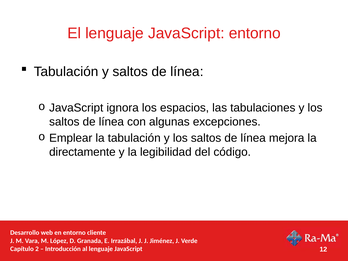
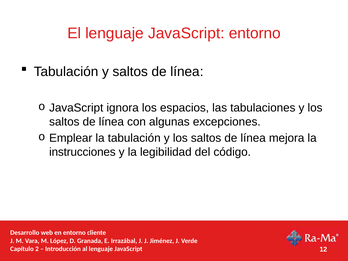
directamente: directamente -> instrucciones
